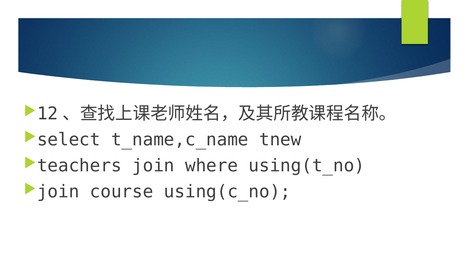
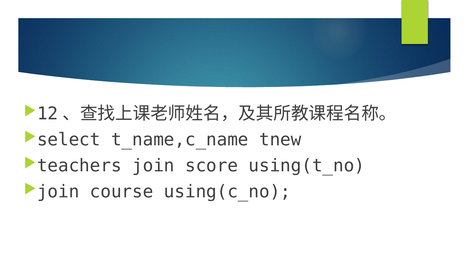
where: where -> score
